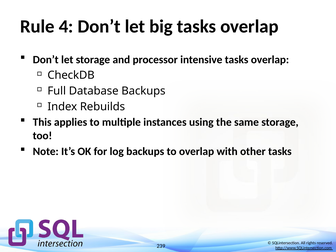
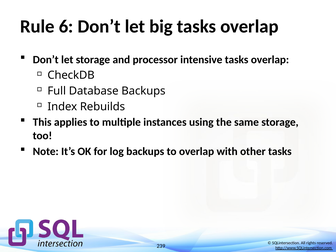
4: 4 -> 6
